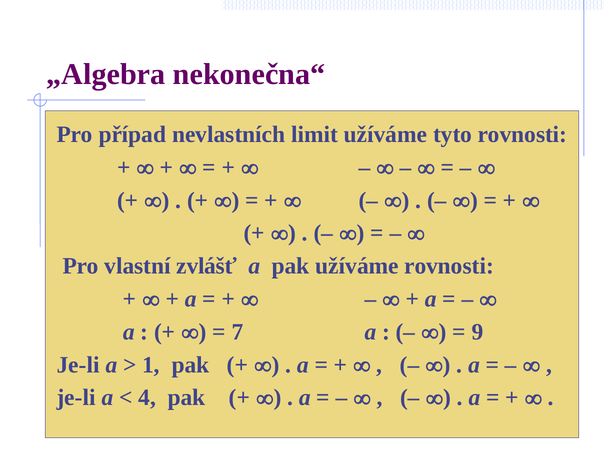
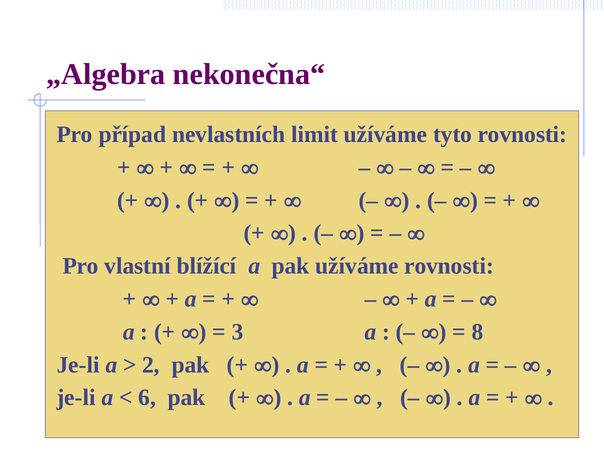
zvlášť: zvlášť -> blížící
7: 7 -> 3
9: 9 -> 8
1: 1 -> 2
4: 4 -> 6
